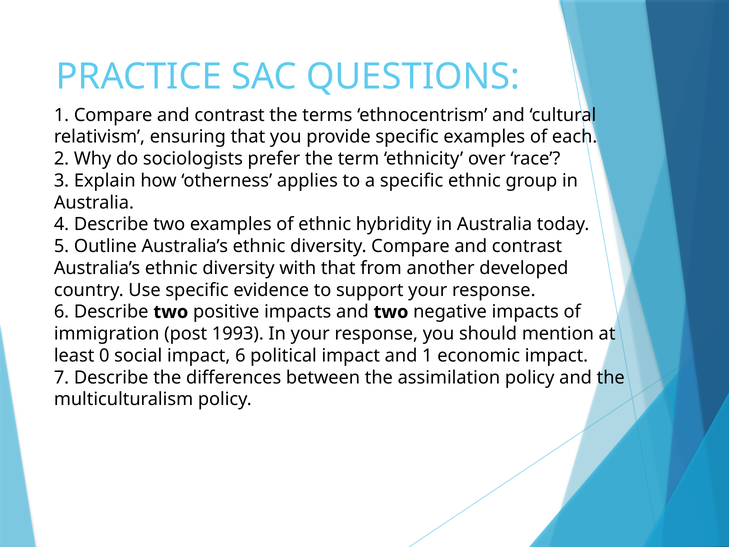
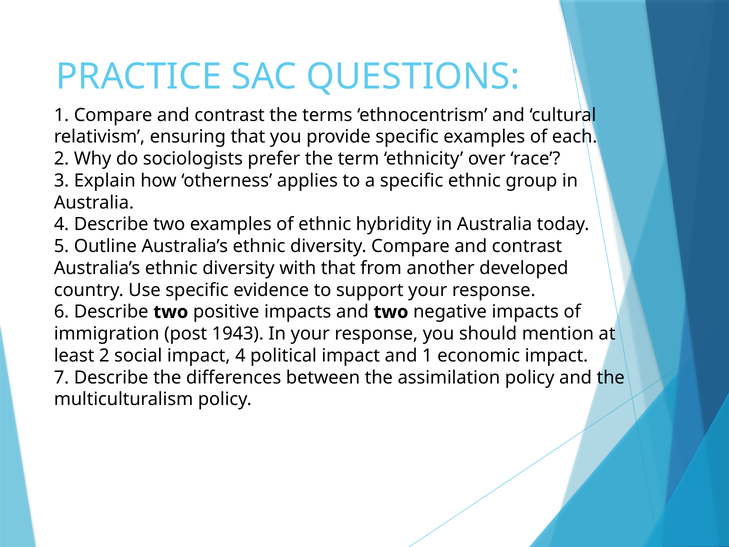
1993: 1993 -> 1943
least 0: 0 -> 2
impact 6: 6 -> 4
